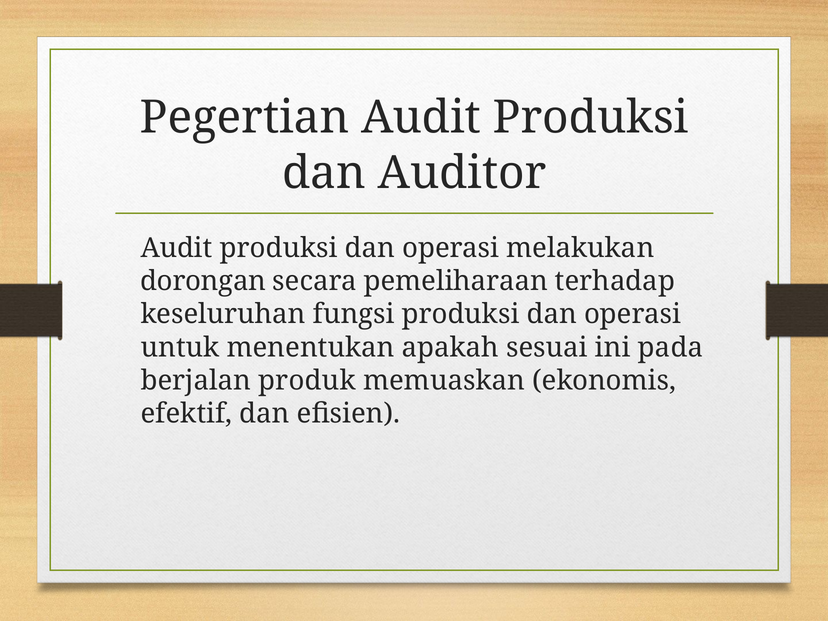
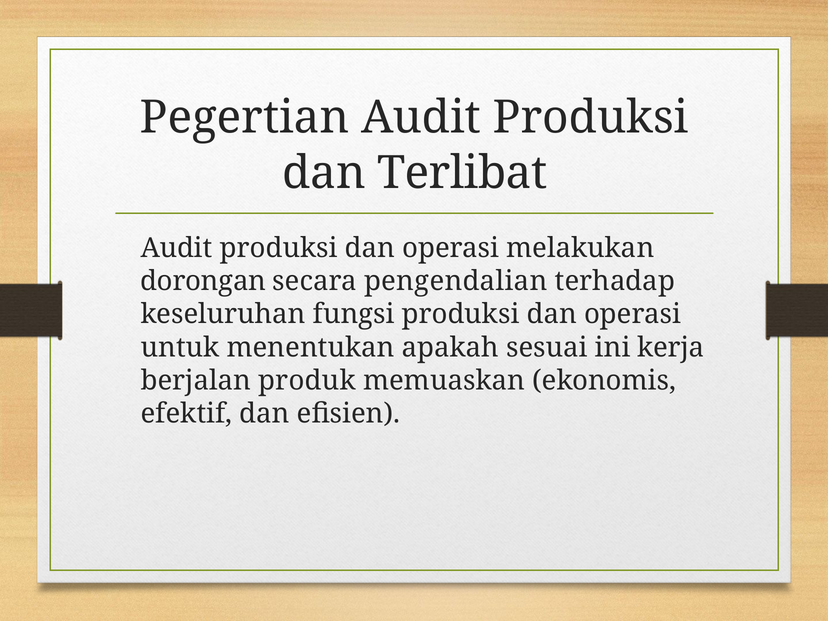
Auditor: Auditor -> Terlibat
pemeliharaan: pemeliharaan -> pengendalian
pada: pada -> kerja
